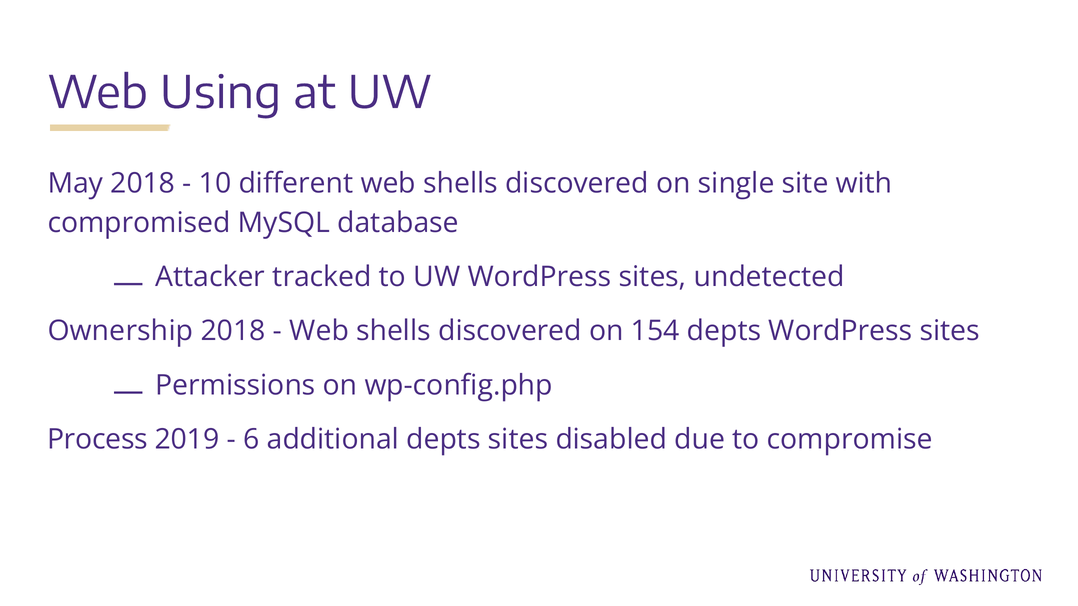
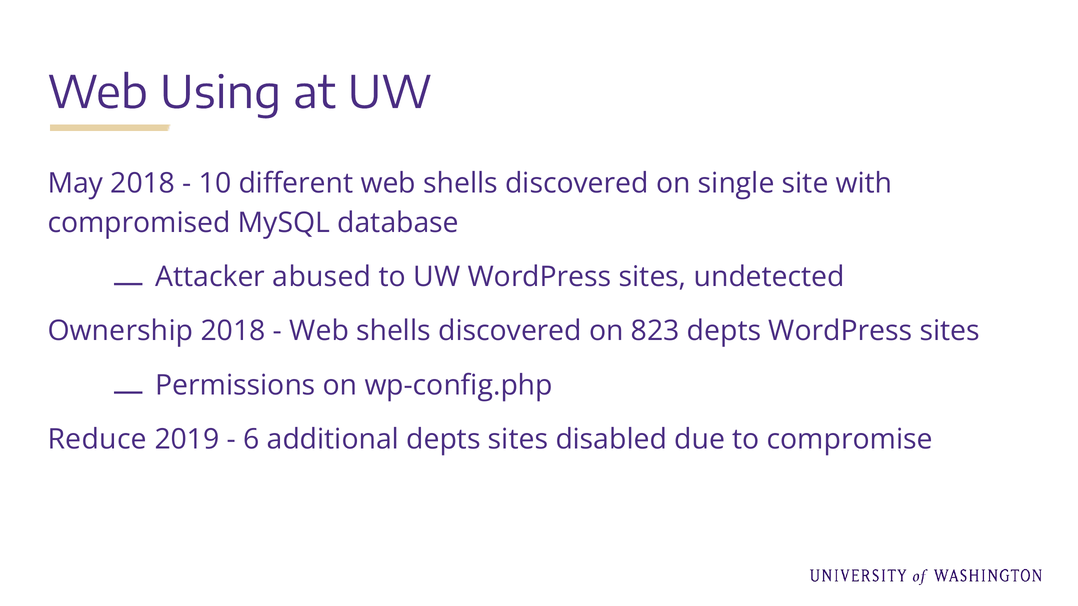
tracked: tracked -> abused
154: 154 -> 823
Process: Process -> Reduce
